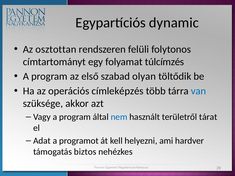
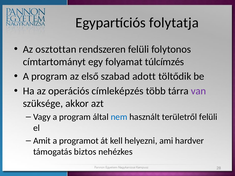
dynamic: dynamic -> folytatja
olyan: olyan -> adott
van colour: blue -> purple
területről tárat: tárat -> felüli
Adat: Adat -> Amit
